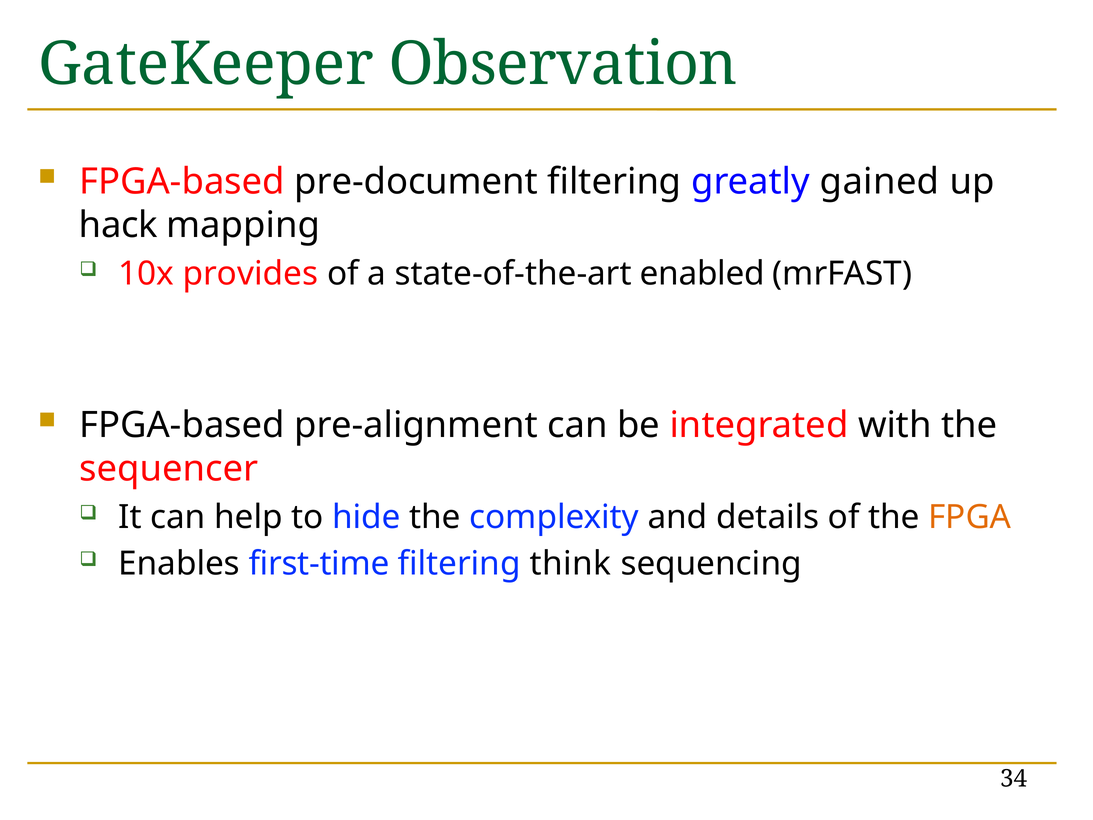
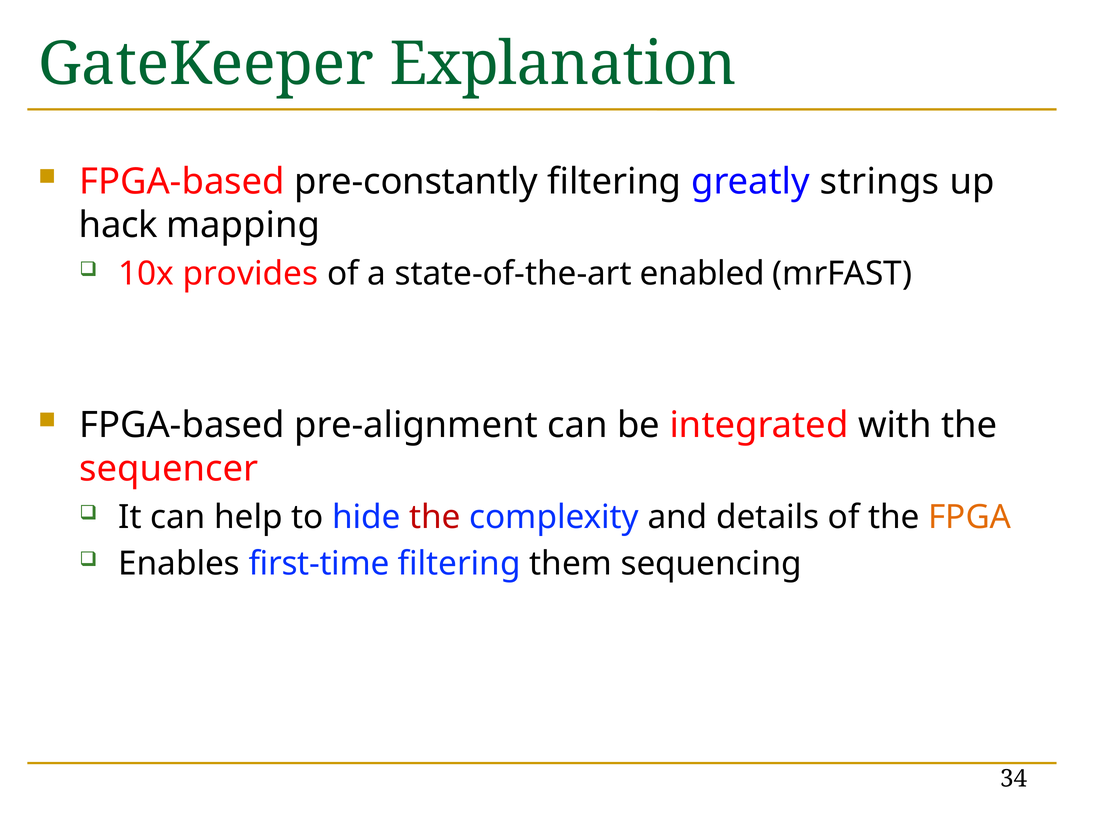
Observation: Observation -> Explanation
pre-document: pre-document -> pre-constantly
gained: gained -> strings
the at (435, 517) colour: black -> red
think: think -> them
